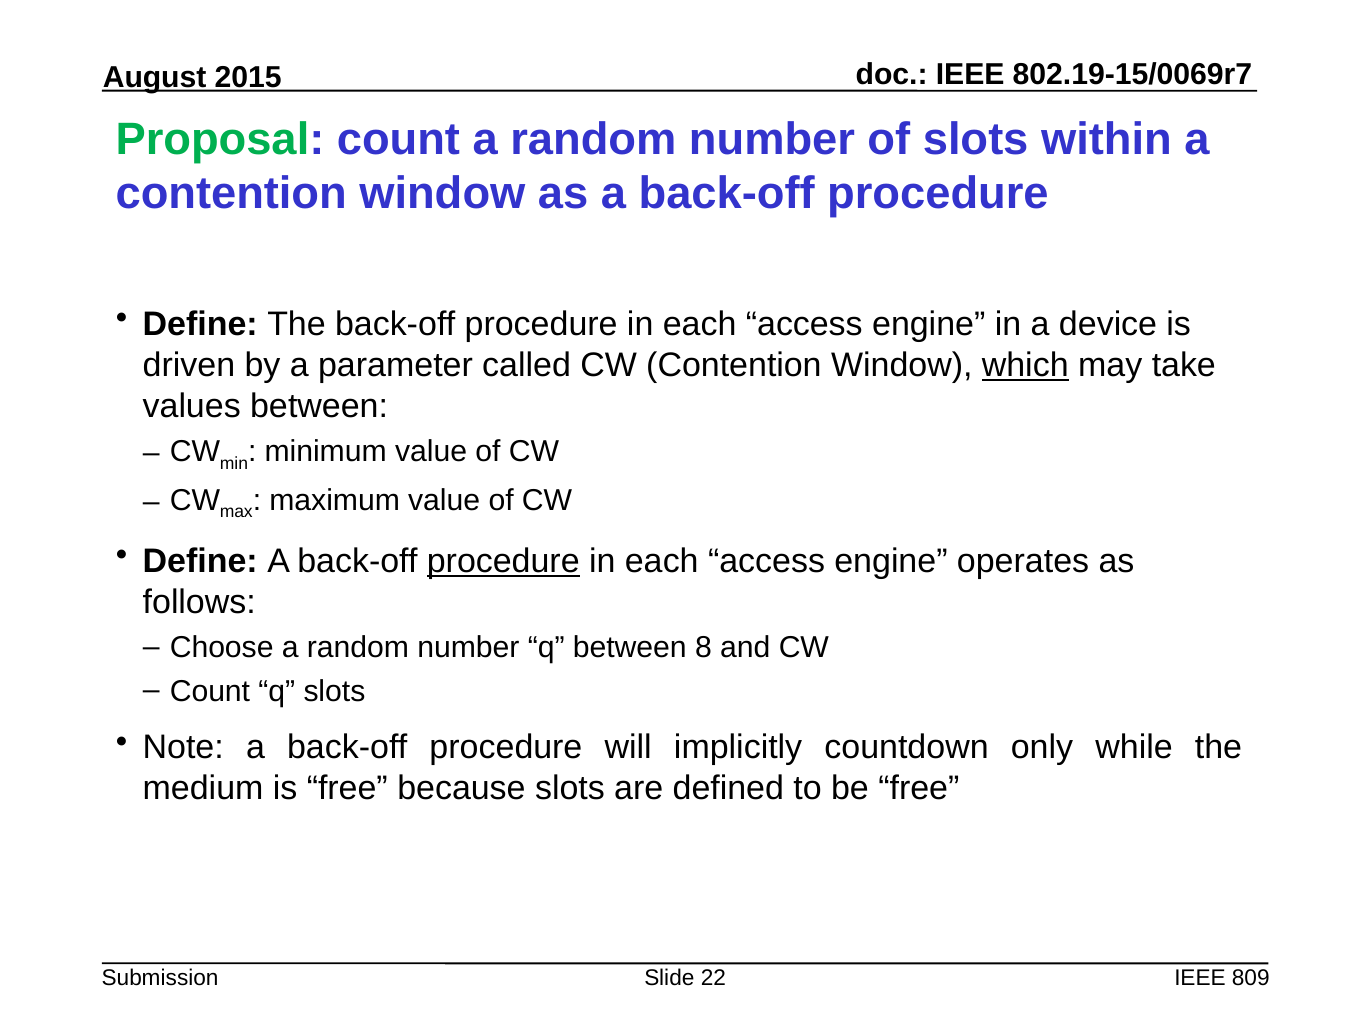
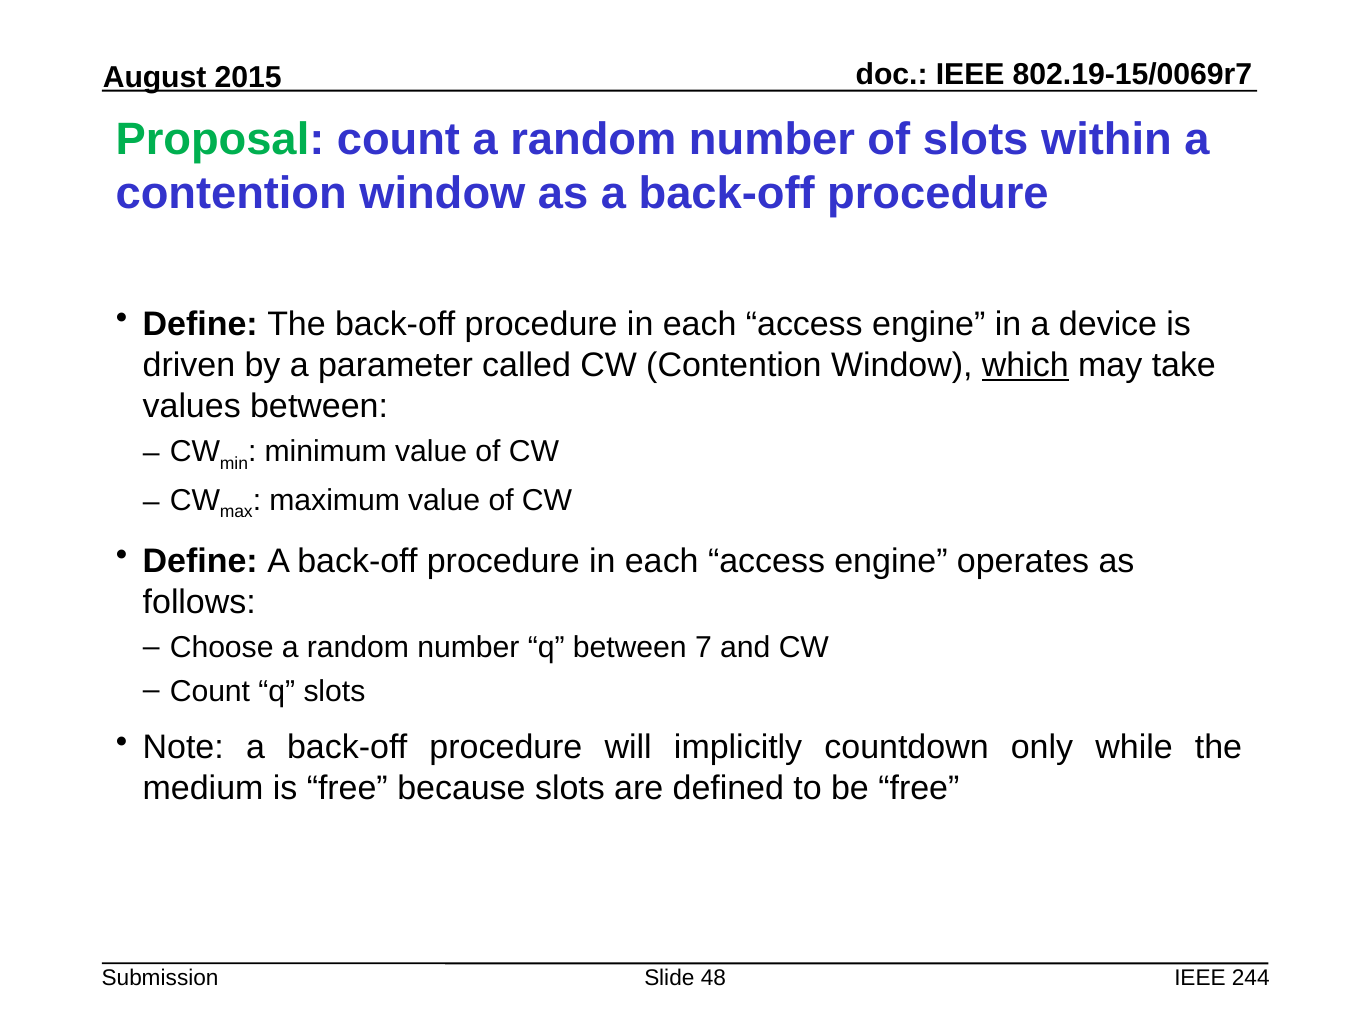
procedure at (503, 561) underline: present -> none
8: 8 -> 7
22: 22 -> 48
809: 809 -> 244
